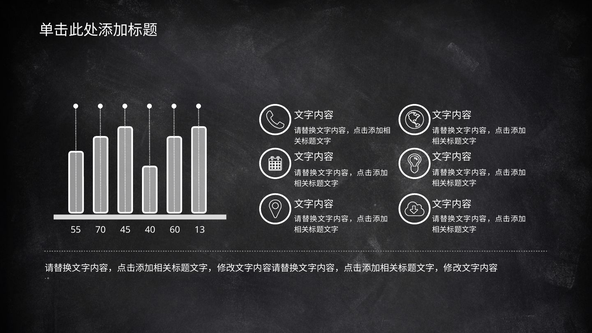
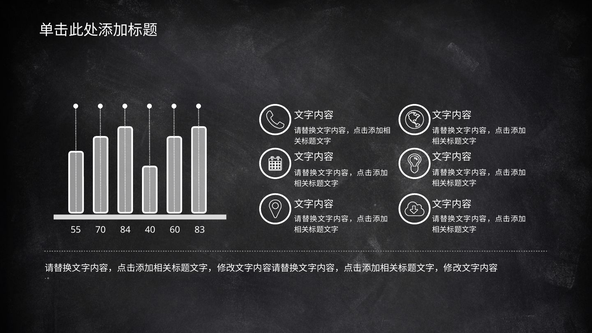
45: 45 -> 84
13: 13 -> 83
